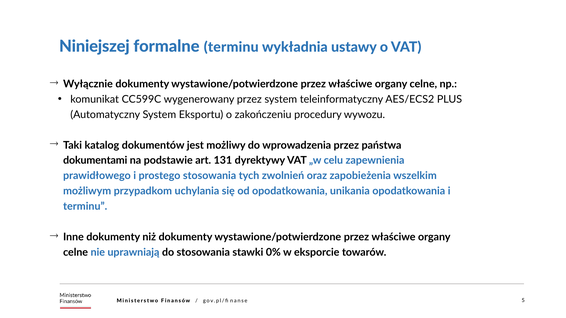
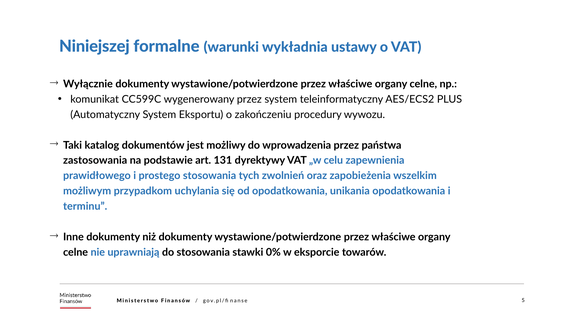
formalne terminu: terminu -> warunki
dokumentami: dokumentami -> zastosowania
